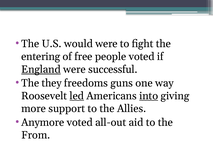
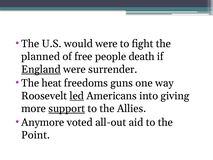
entering: entering -> planned
people voted: voted -> death
successful: successful -> surrender
they: they -> heat
into underline: present -> none
support underline: none -> present
From: From -> Point
